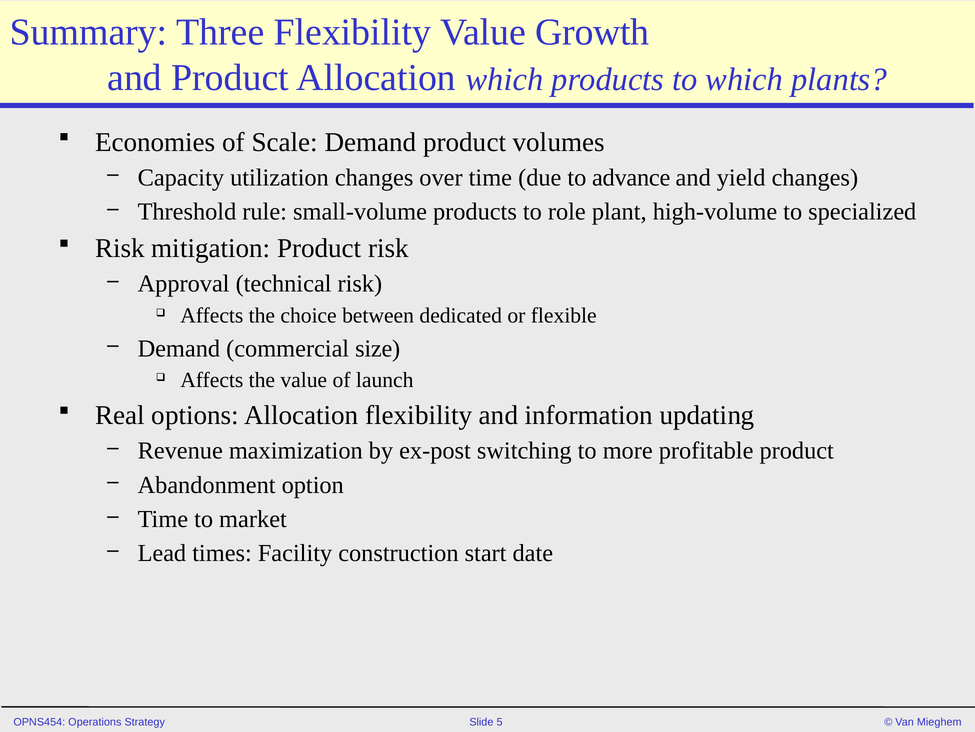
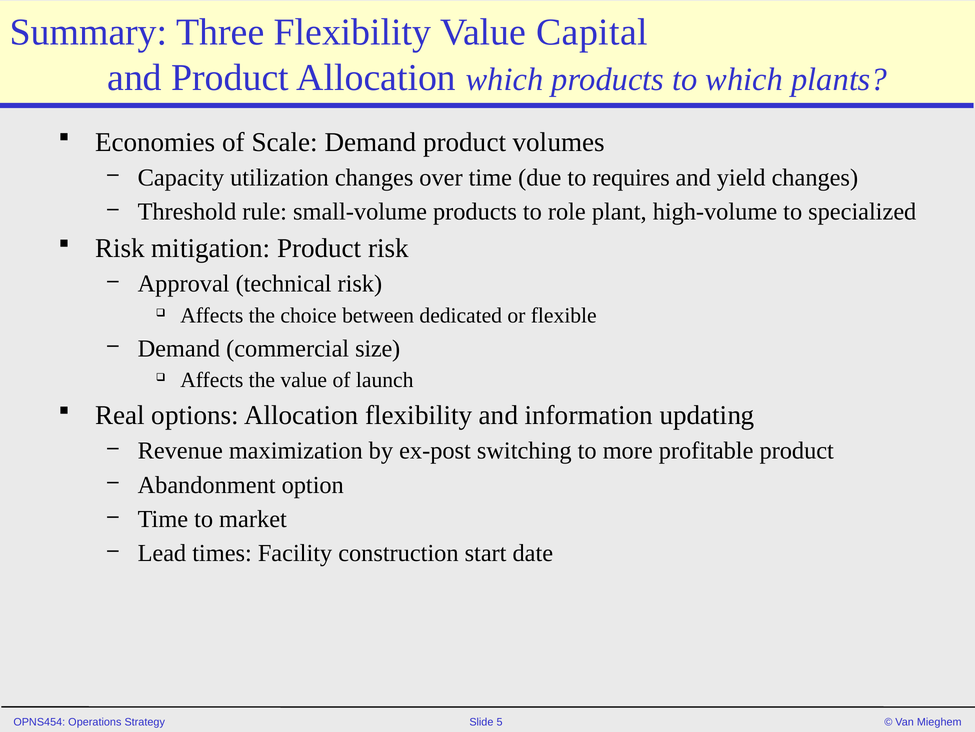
Growth: Growth -> Capital
advance: advance -> requires
